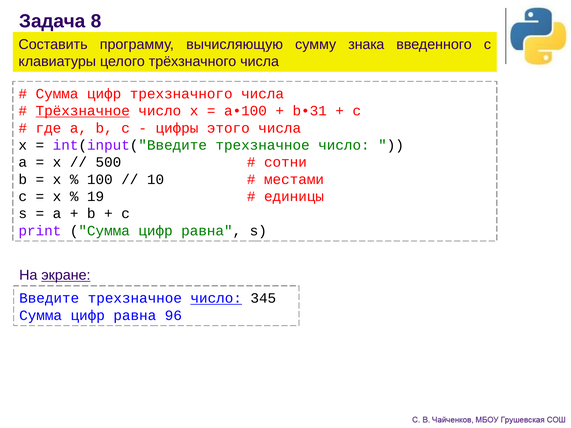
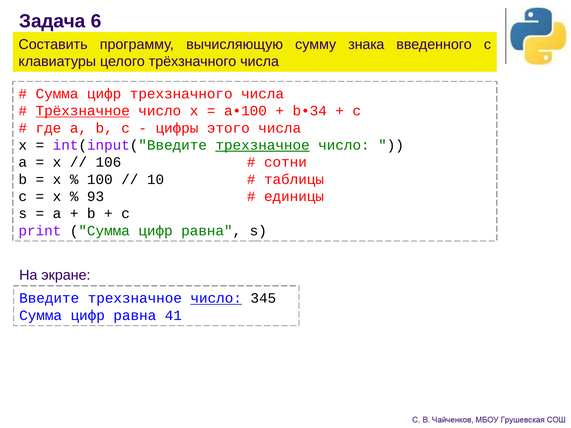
8: 8 -> 6
b•31: b•31 -> b•34
трехзначное at (263, 145) underline: none -> present
500: 500 -> 106
местами: местами -> таблицы
19: 19 -> 93
экране underline: present -> none
96: 96 -> 41
